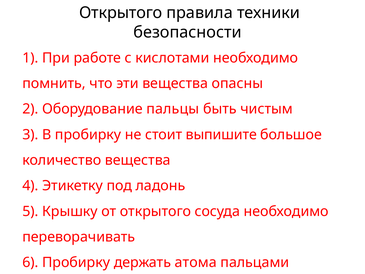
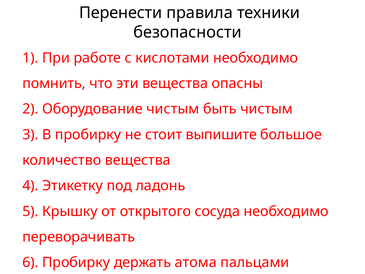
Открытого at (121, 13): Открытого -> Перенести
Оборудование пальцы: пальцы -> чистым
